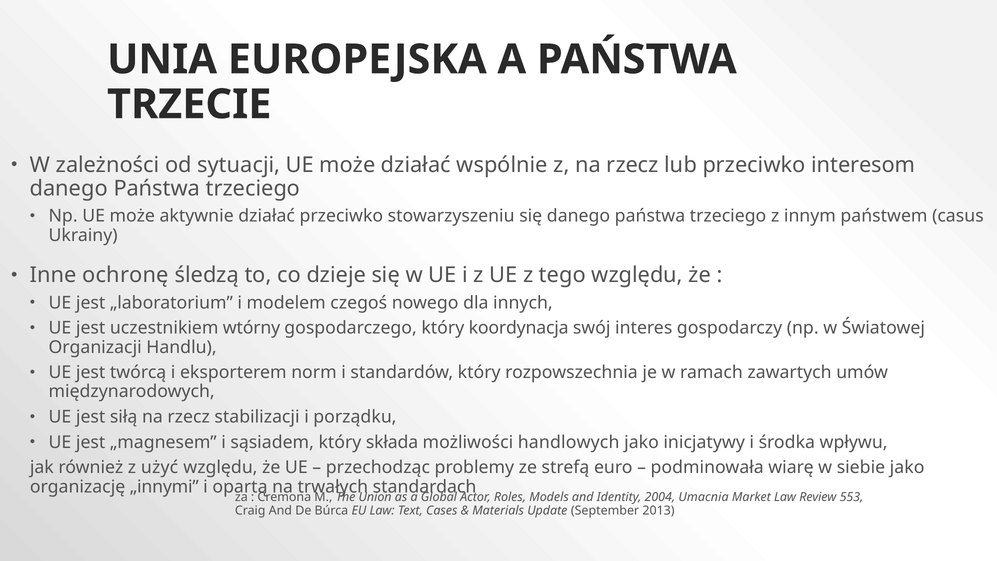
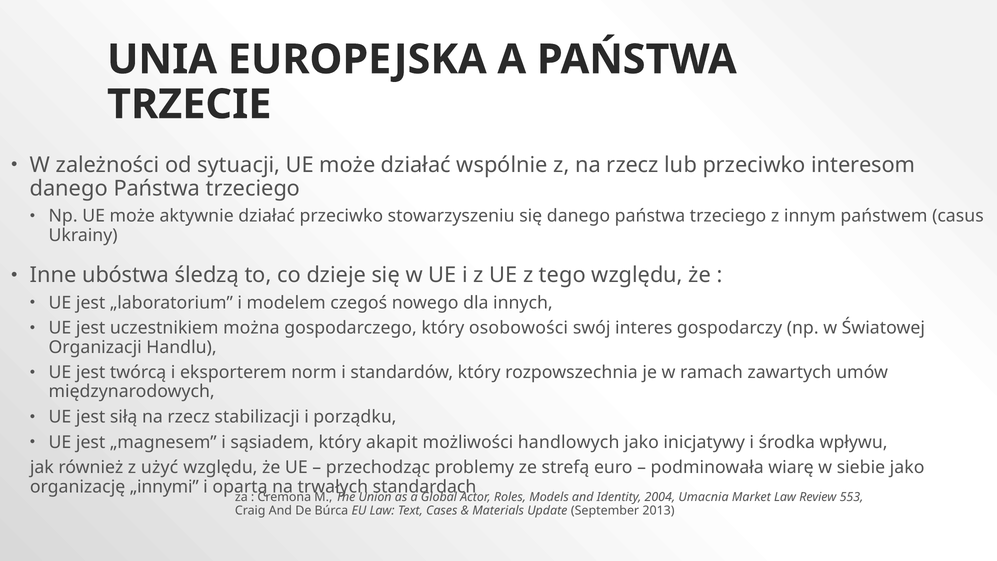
ochronę: ochronę -> ubóstwa
wtórny: wtórny -> można
koordynacja: koordynacja -> osobowości
składa: składa -> akapit
